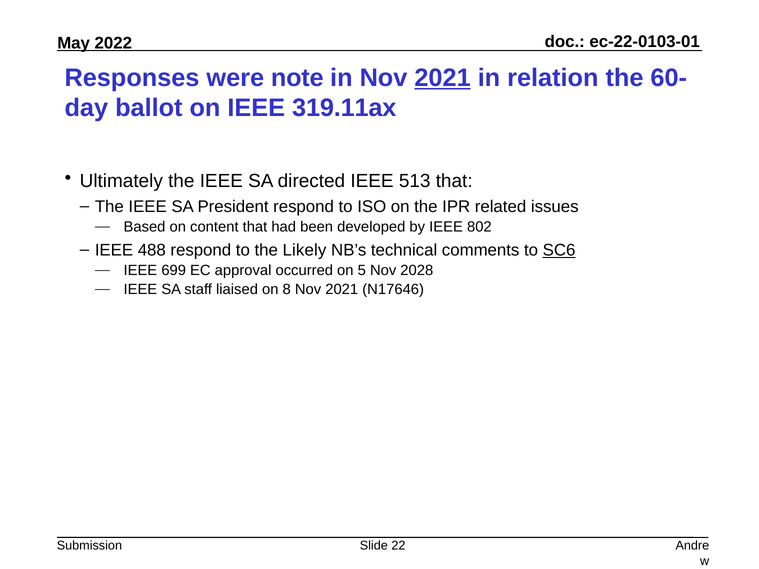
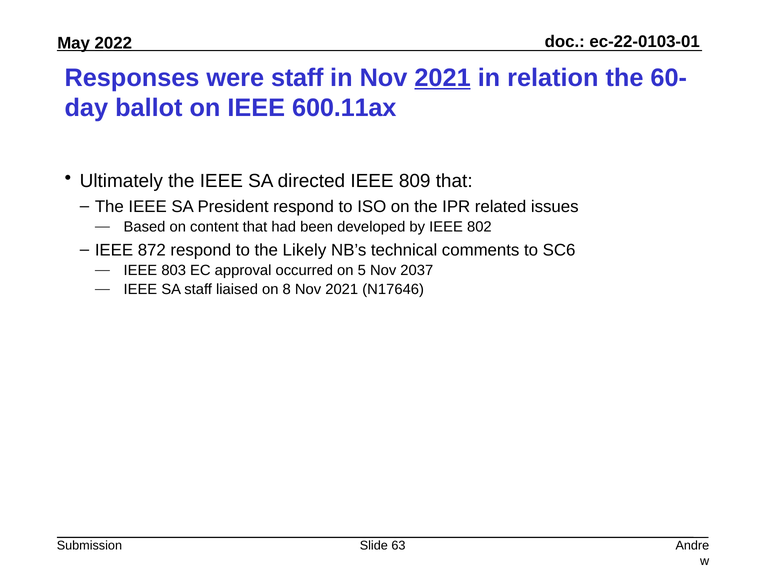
were note: note -> staff
319.11ax: 319.11ax -> 600.11ax
513: 513 -> 809
488: 488 -> 872
SC6 underline: present -> none
699: 699 -> 803
2028: 2028 -> 2037
22: 22 -> 63
